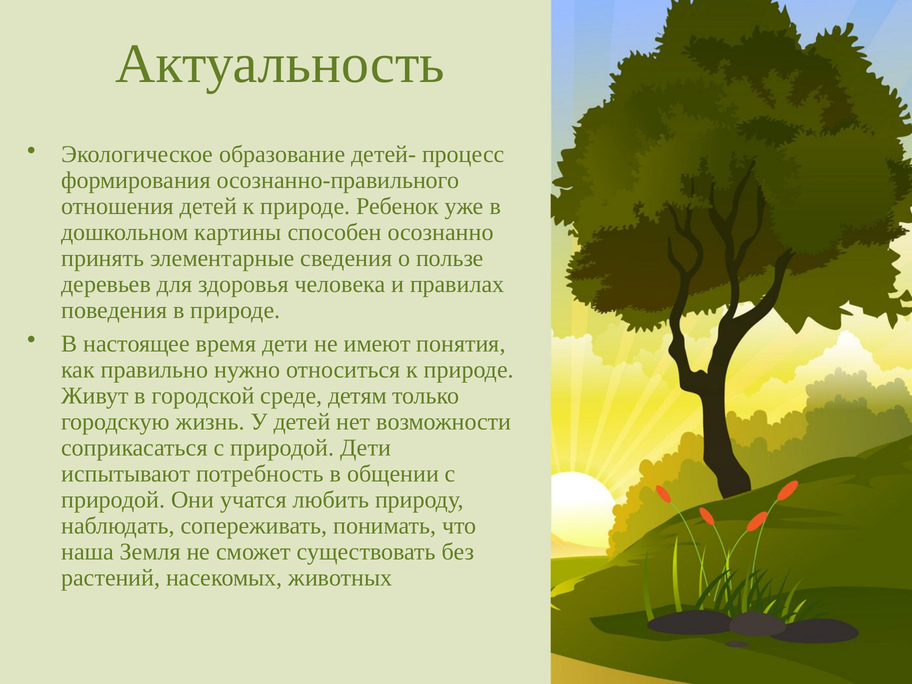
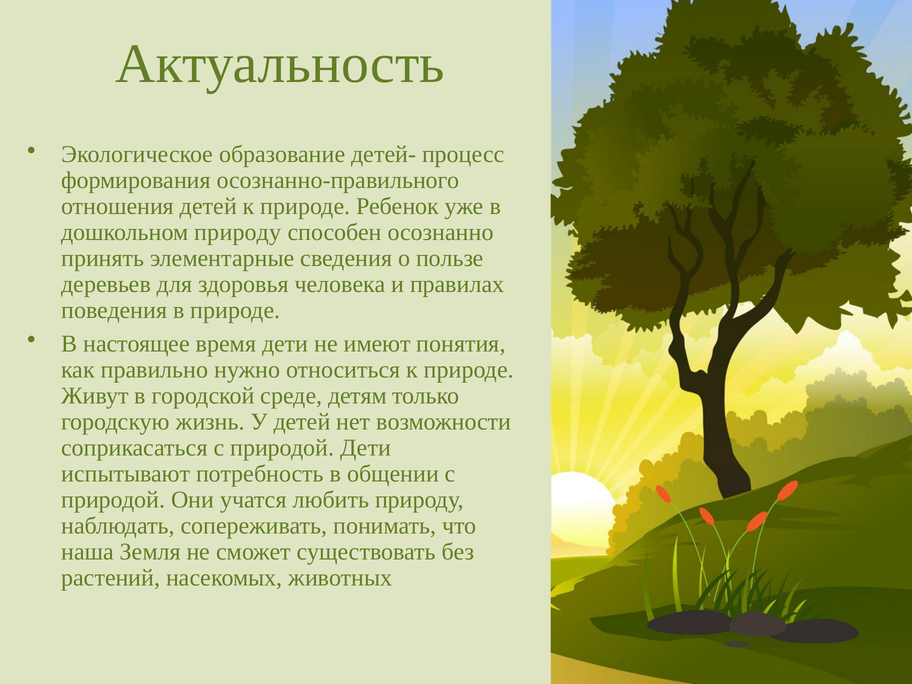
дошкольном картины: картины -> природу
